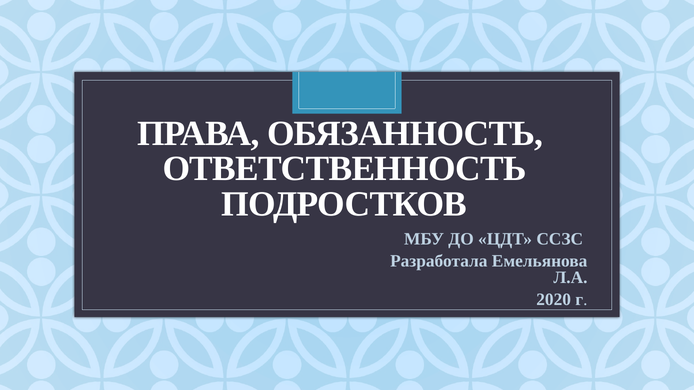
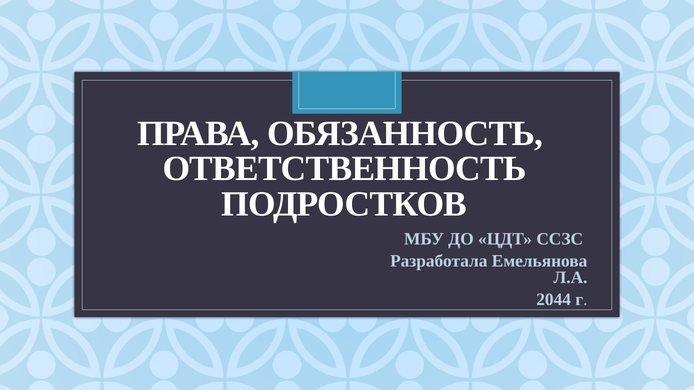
2020: 2020 -> 2044
